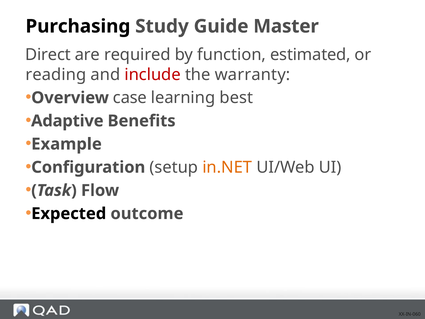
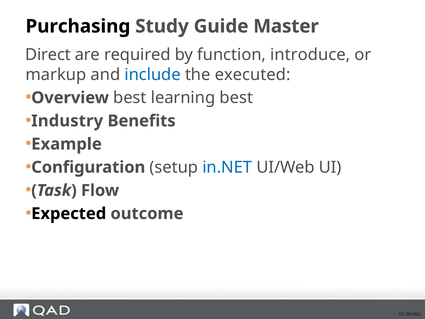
estimated: estimated -> introduce
reading: reading -> markup
include colour: red -> blue
warranty: warranty -> executed
Overview case: case -> best
Adaptive: Adaptive -> Industry
in.NET colour: orange -> blue
